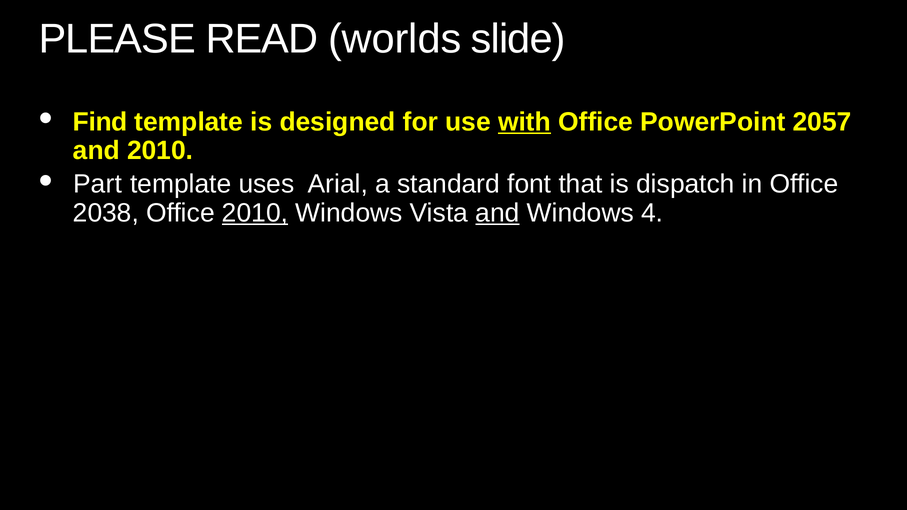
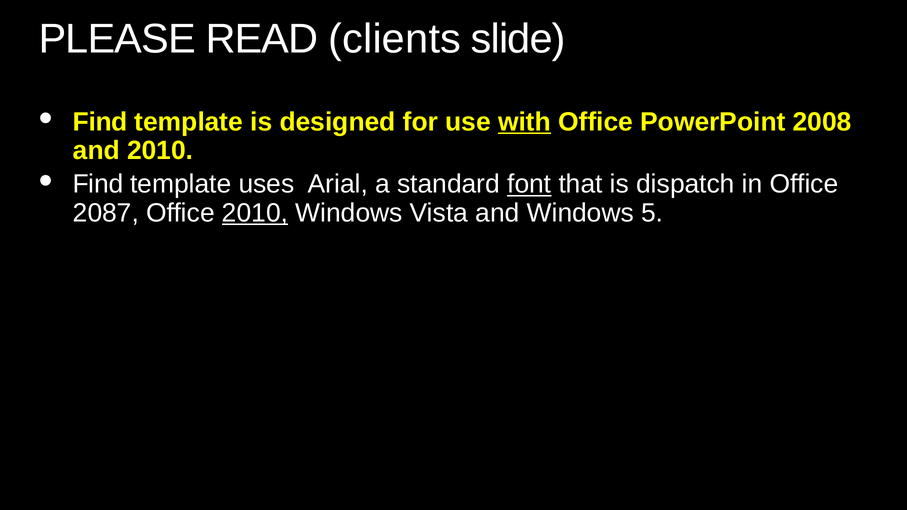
worlds: worlds -> clients
2057: 2057 -> 2008
Part at (98, 184): Part -> Find
font underline: none -> present
2038: 2038 -> 2087
and at (497, 213) underline: present -> none
4: 4 -> 5
